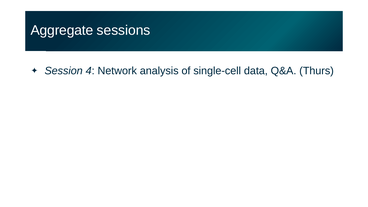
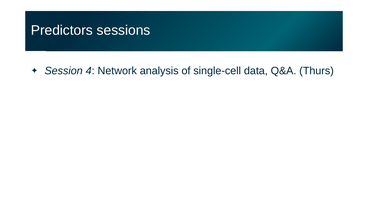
Aggregate: Aggregate -> Predictors
